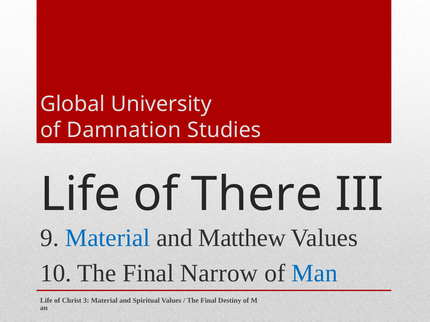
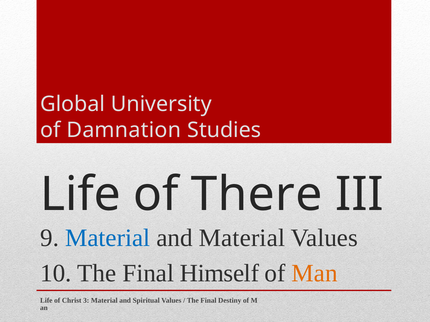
and Matthew: Matthew -> Material
Narrow: Narrow -> Himself
Man colour: blue -> orange
